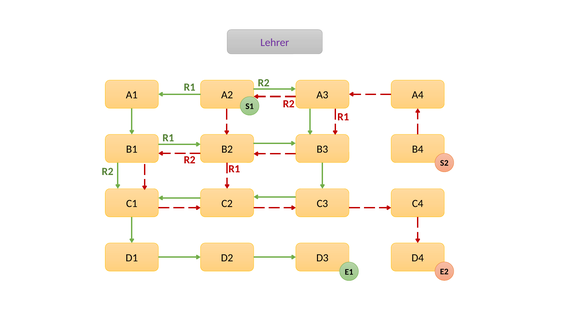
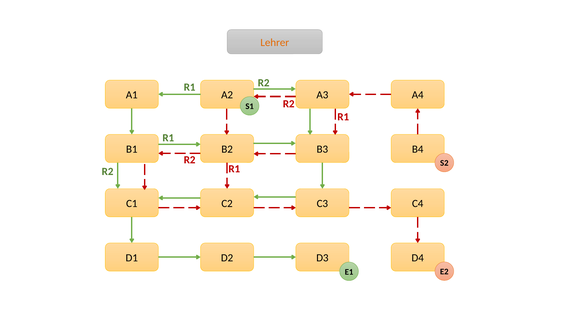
Lehrer colour: purple -> orange
